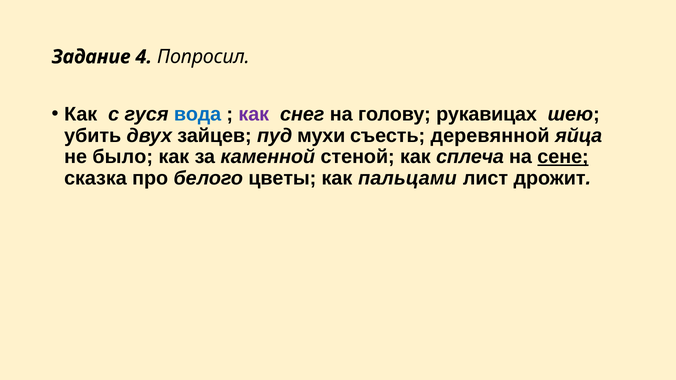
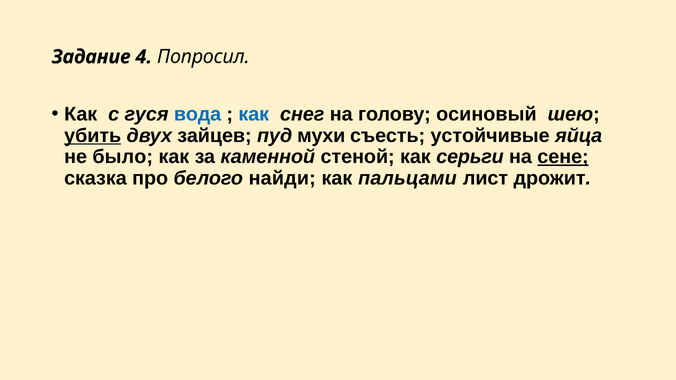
как at (254, 114) colour: purple -> blue
рукавицах: рукавицах -> осиновый
убить underline: none -> present
деревянной: деревянной -> устойчивые
сплеча: сплеча -> серьги
цветы: цветы -> найди
